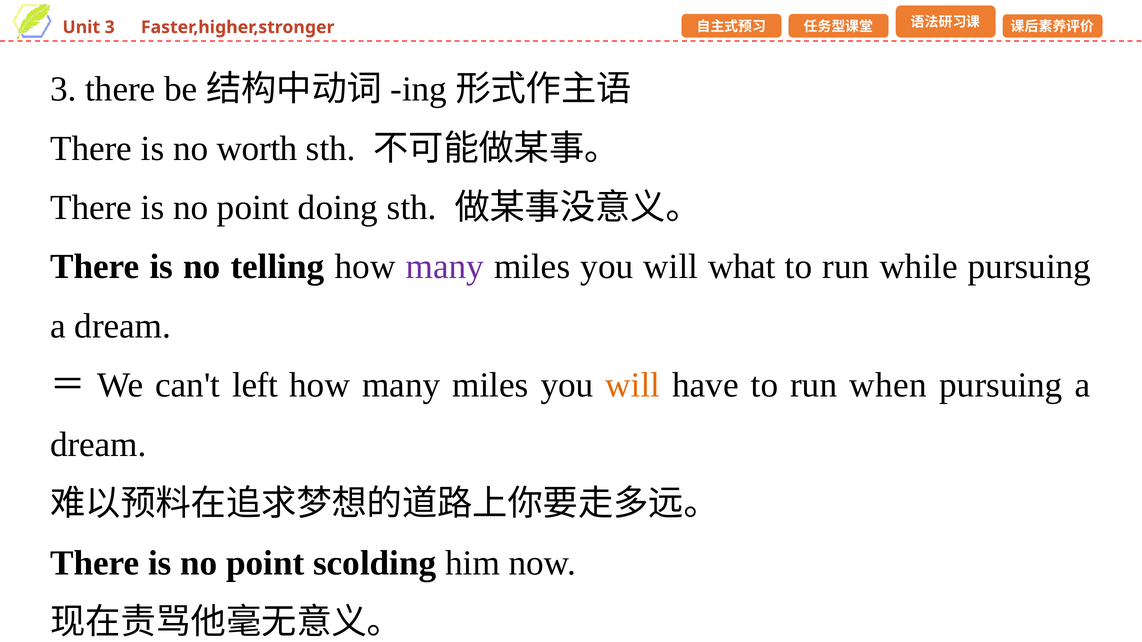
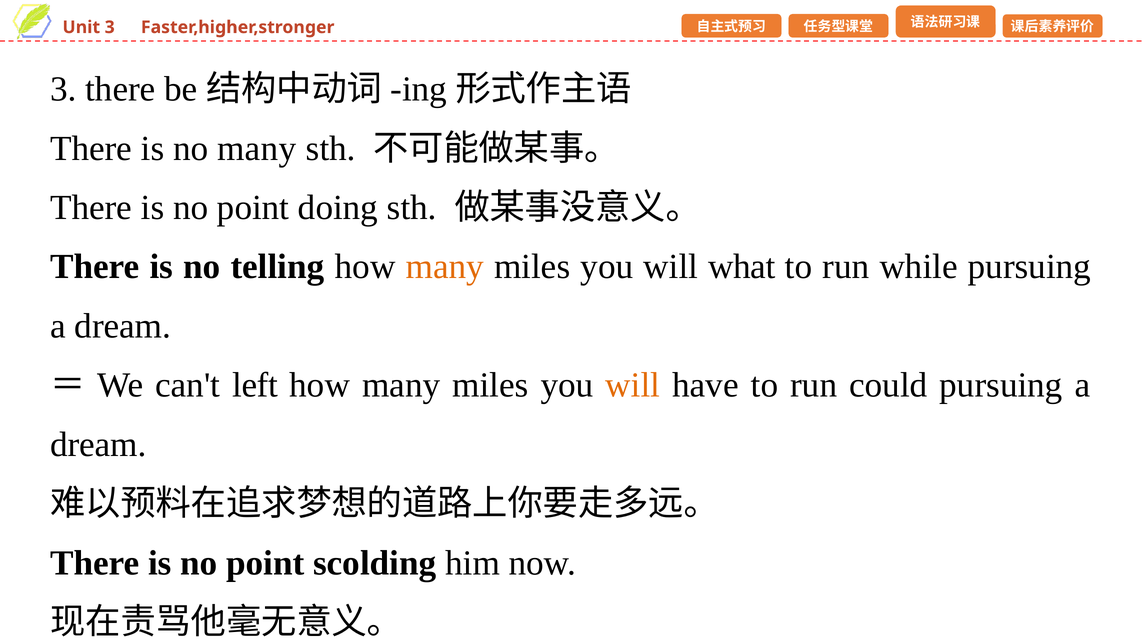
no worth: worth -> many
many at (445, 267) colour: purple -> orange
when: when -> could
